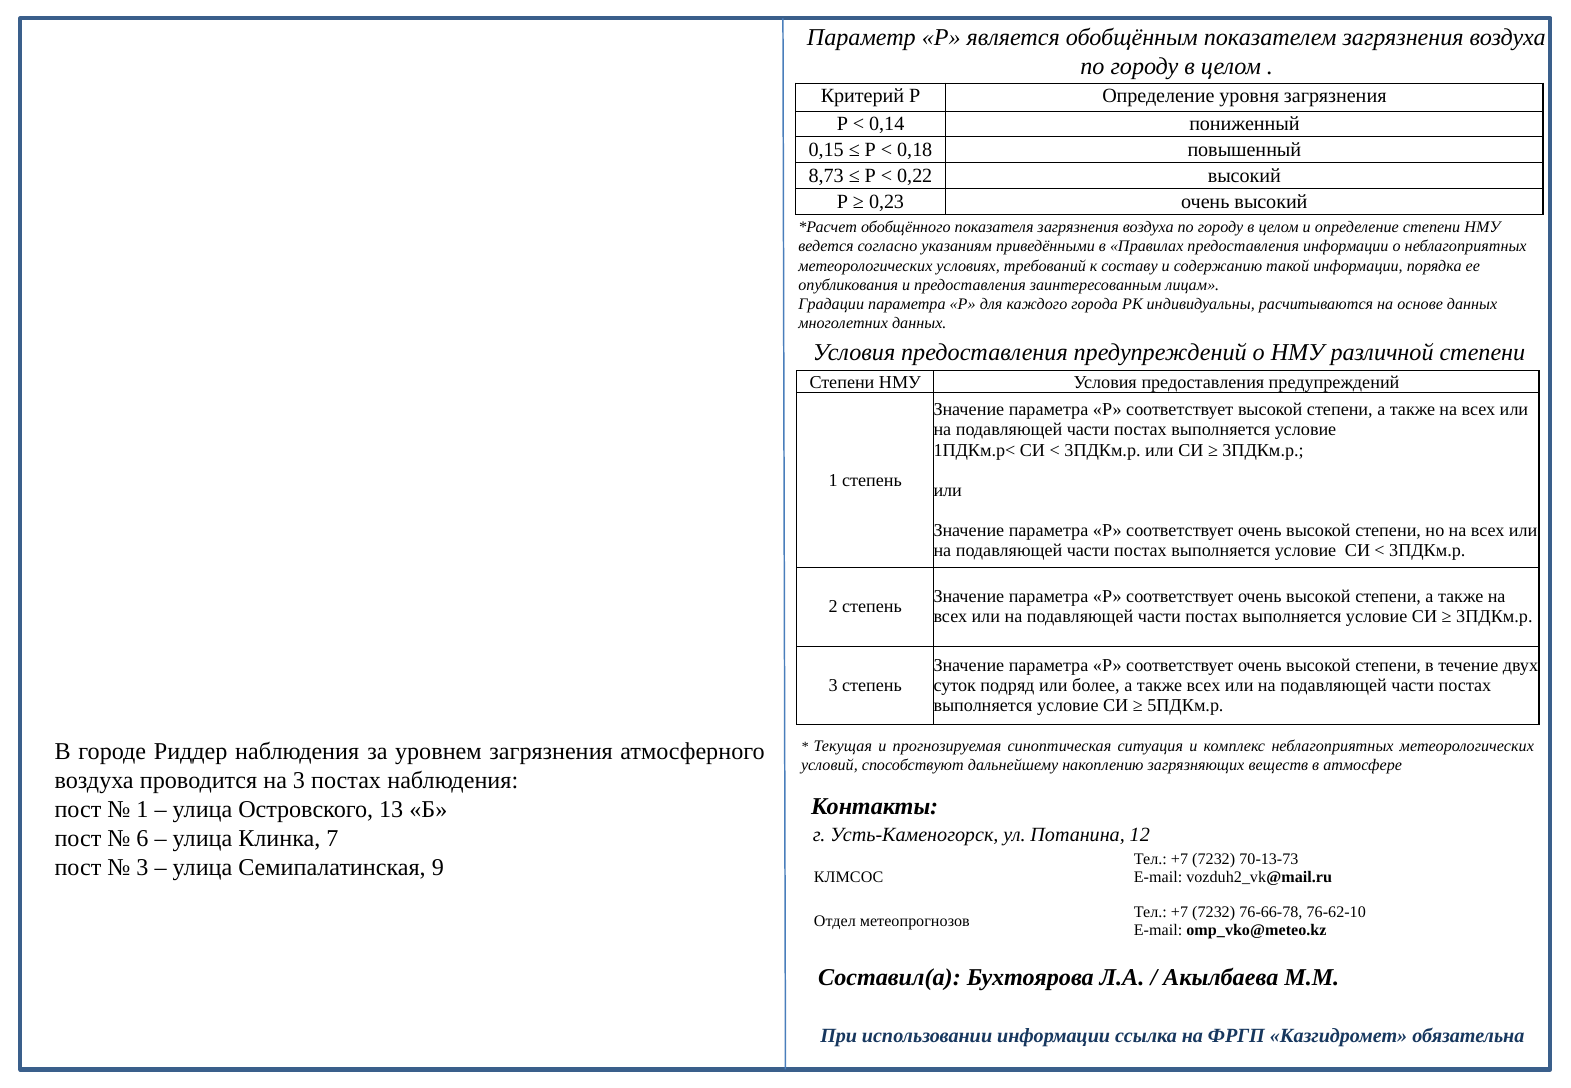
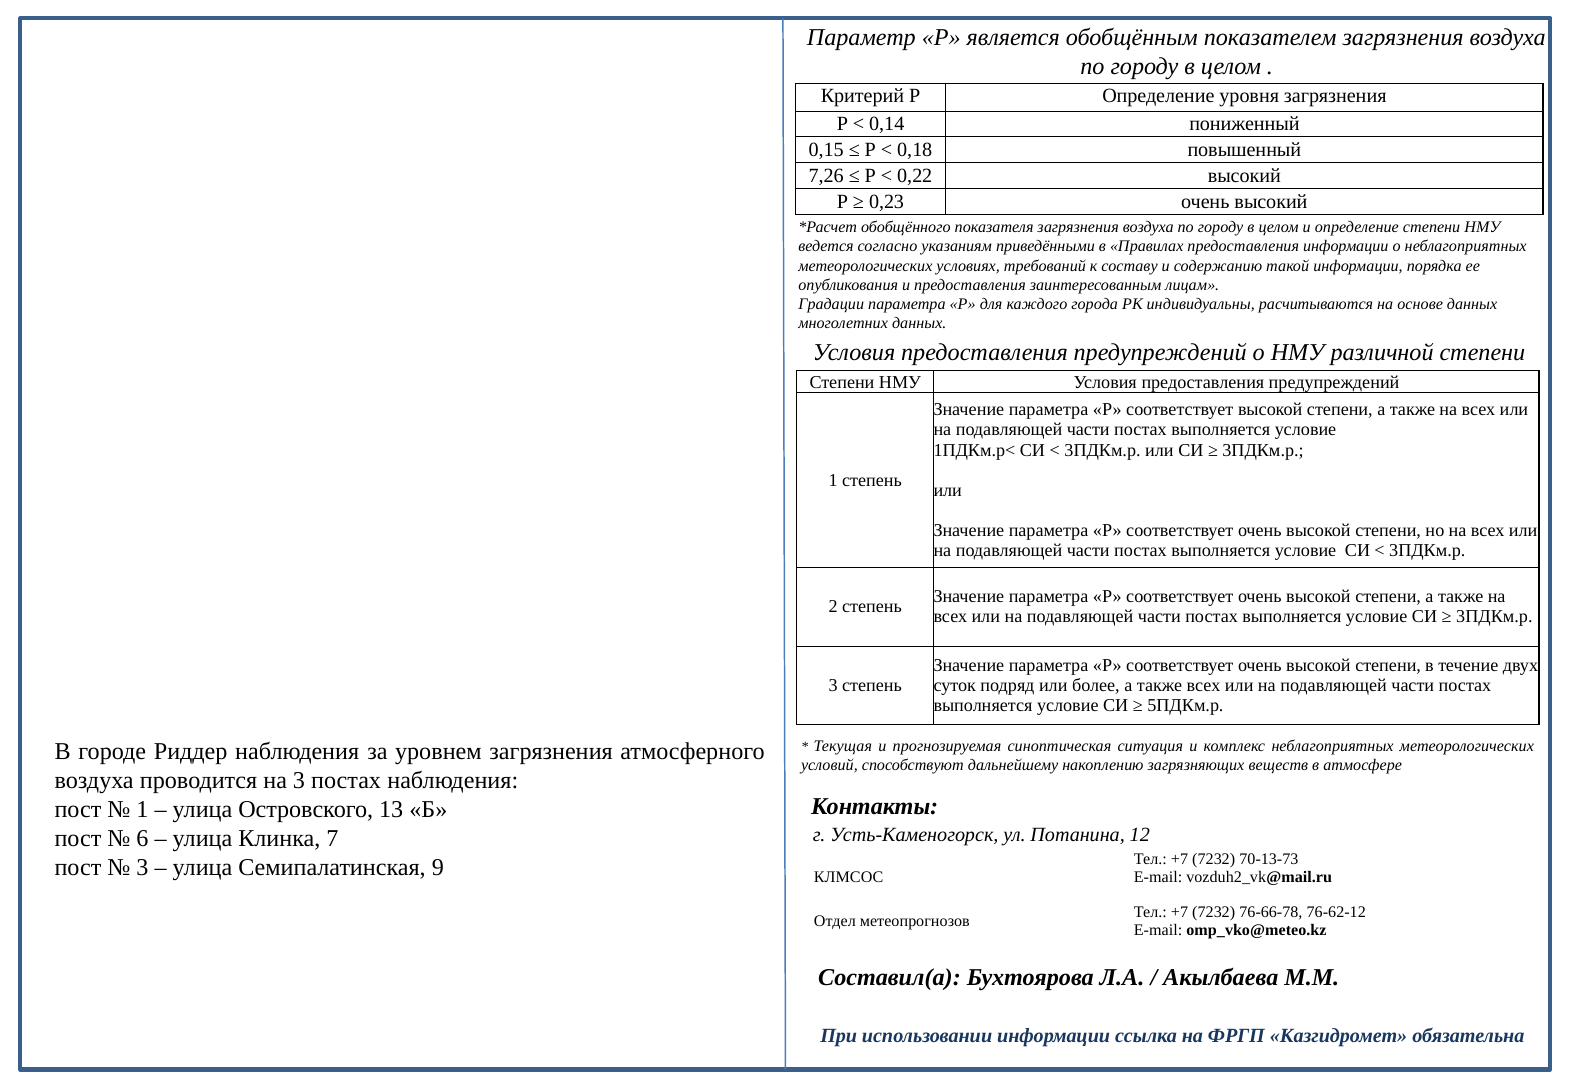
8,73: 8,73 -> 7,26
76-62-10: 76-62-10 -> 76-62-12
